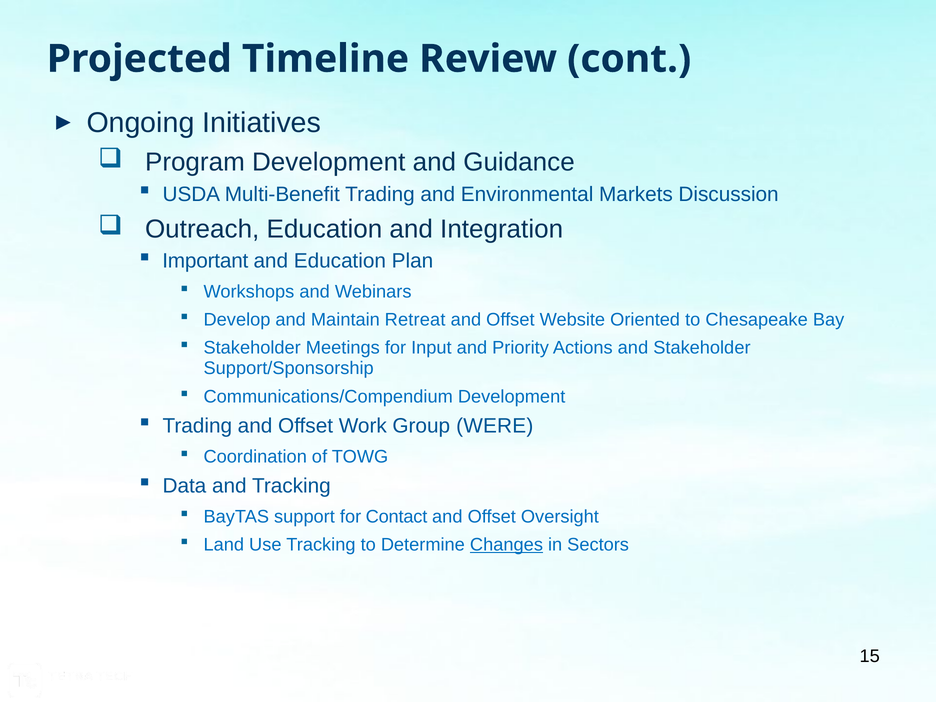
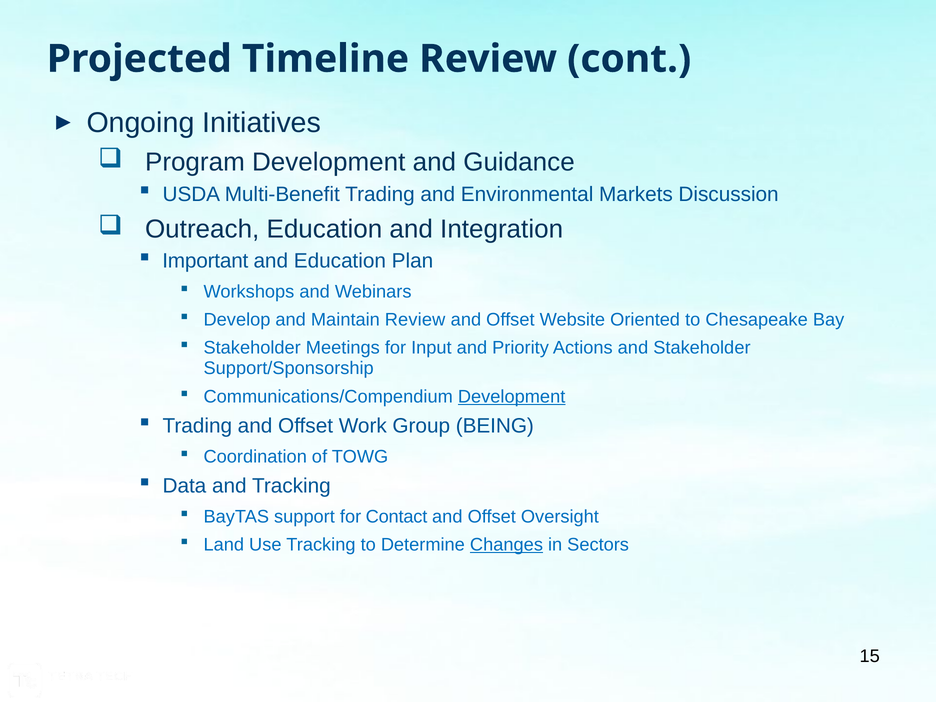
Maintain Retreat: Retreat -> Review
Development at (512, 397) underline: none -> present
WERE: WERE -> BEING
